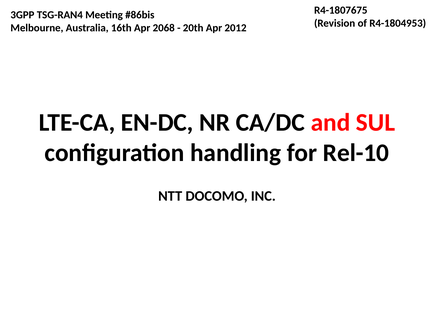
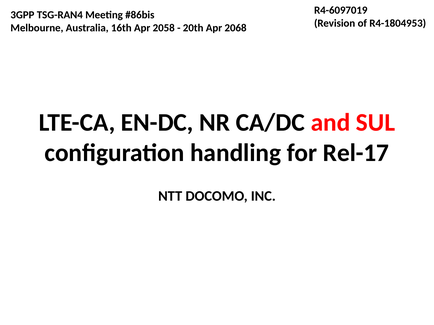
R4-1807675: R4-1807675 -> R4-6097019
2068: 2068 -> 2058
2012: 2012 -> 2068
Rel-10: Rel-10 -> Rel-17
